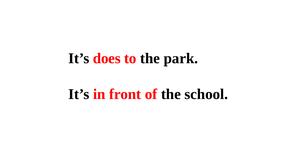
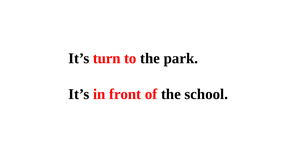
does: does -> turn
